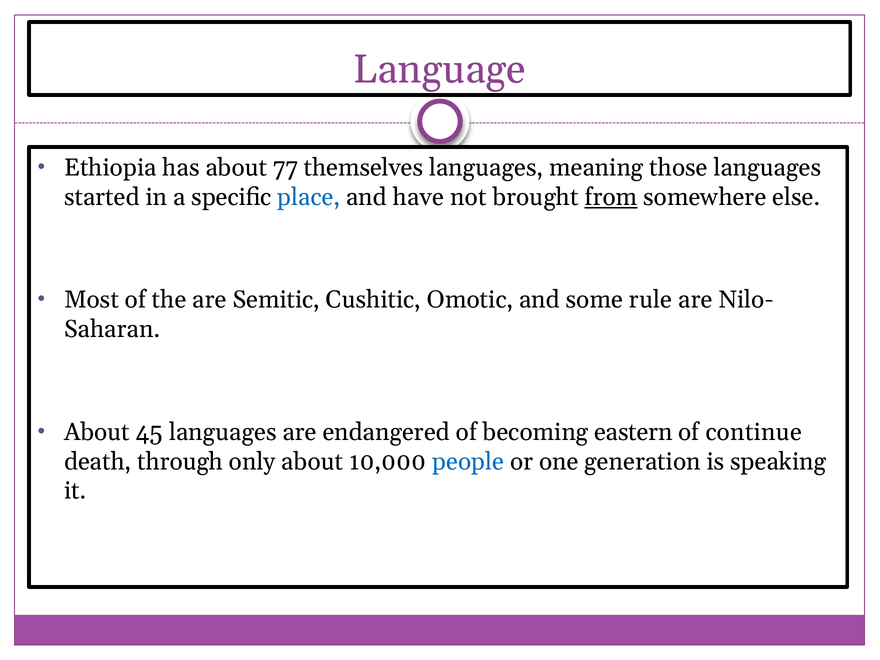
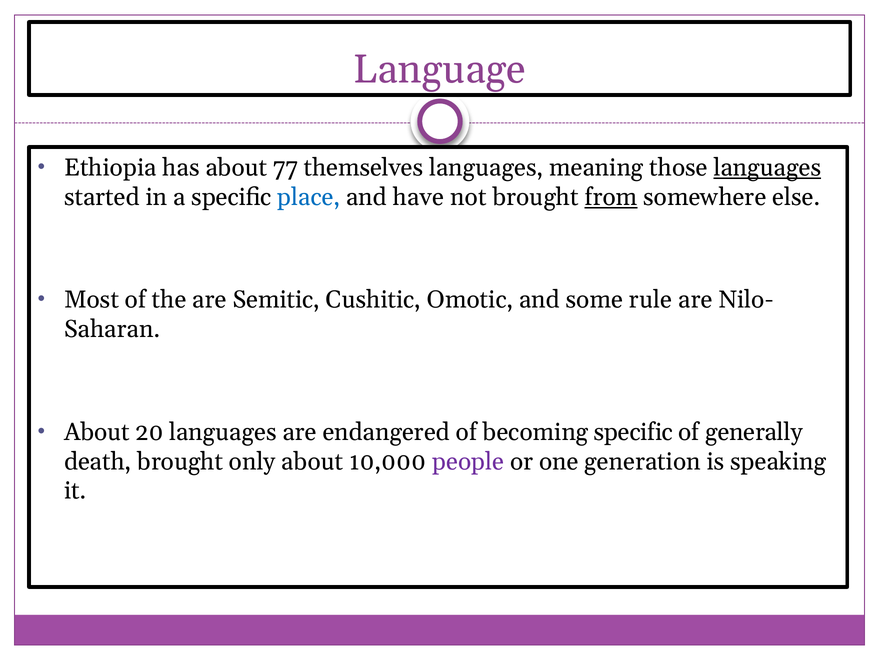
languages at (767, 168) underline: none -> present
45: 45 -> 20
becoming eastern: eastern -> specific
continue: continue -> generally
death through: through -> brought
people colour: blue -> purple
